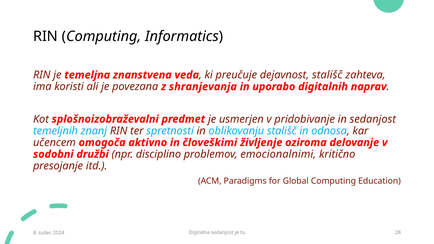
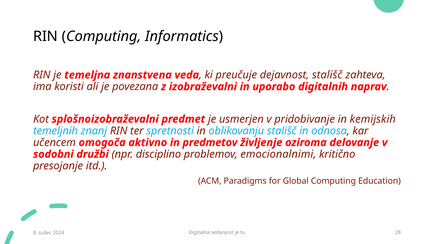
shranjevanja: shranjevanja -> izobraževalni
in sedanjost: sedanjost -> kemijskih
človeškimi: človeškimi -> predmetov
